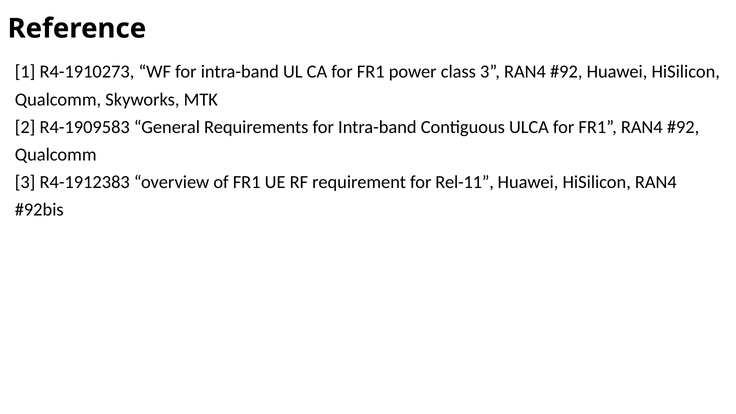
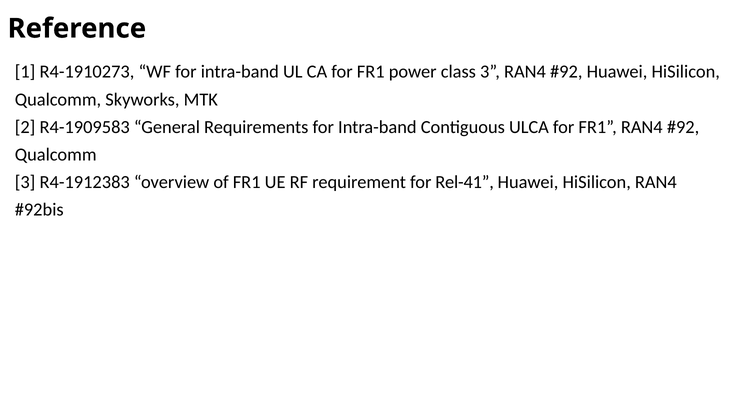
Rel-11: Rel-11 -> Rel-41
